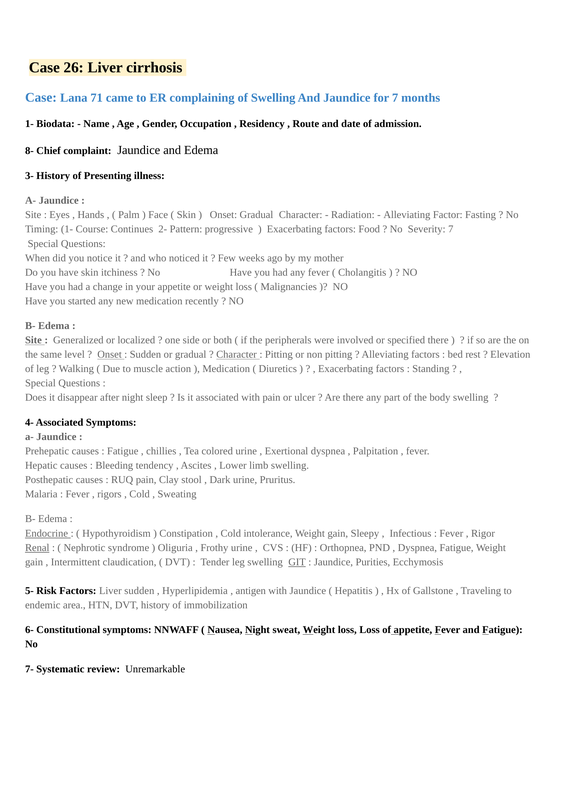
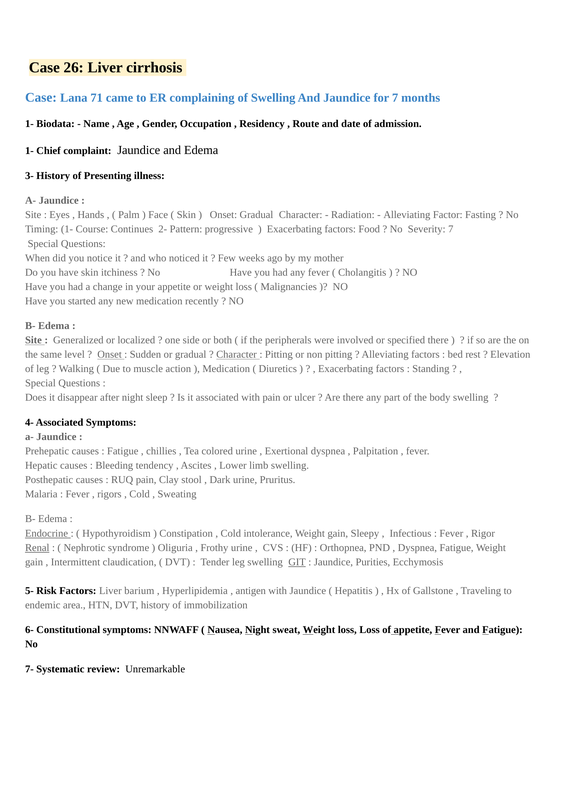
8- at (29, 151): 8- -> 1-
Liver sudden: sudden -> barium
